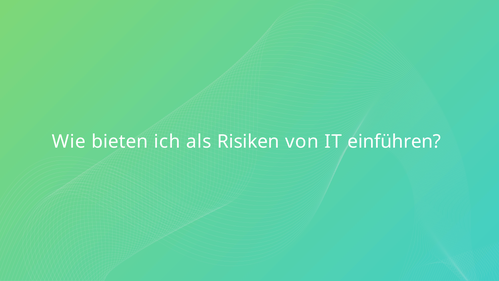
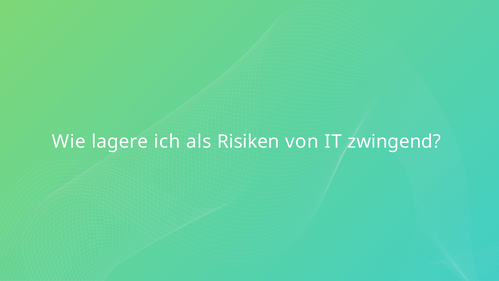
bieten: bieten -> lagere
einführen: einführen -> zwingend
